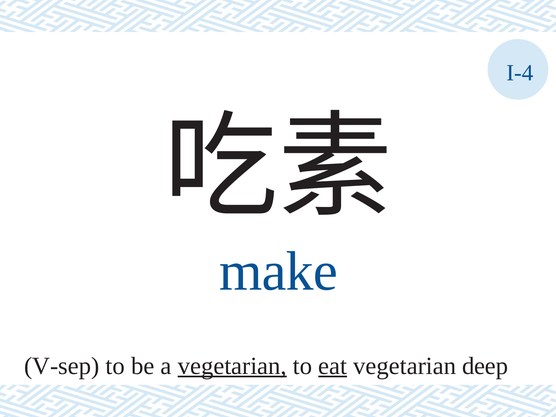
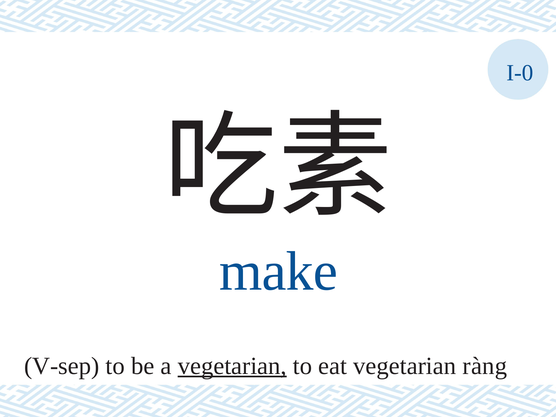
I-4: I-4 -> I-0
eat underline: present -> none
deep: deep -> ràng
